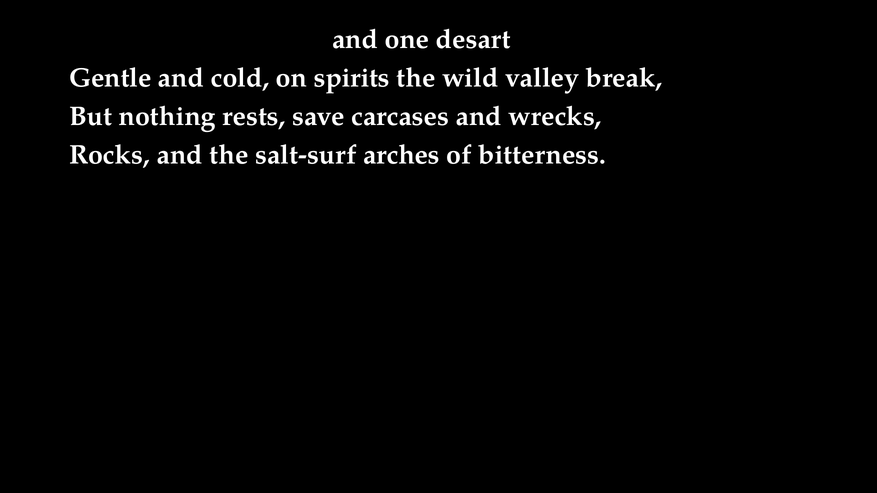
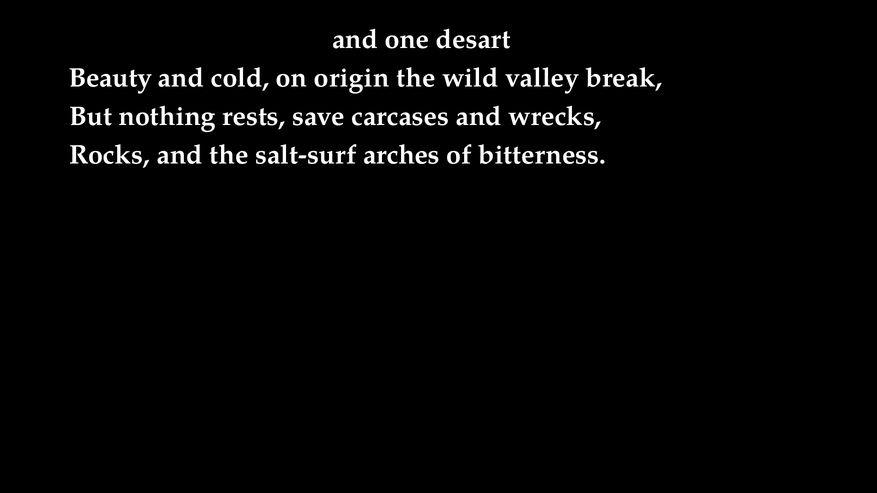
Gentle: Gentle -> Beauty
spirits: spirits -> origin
